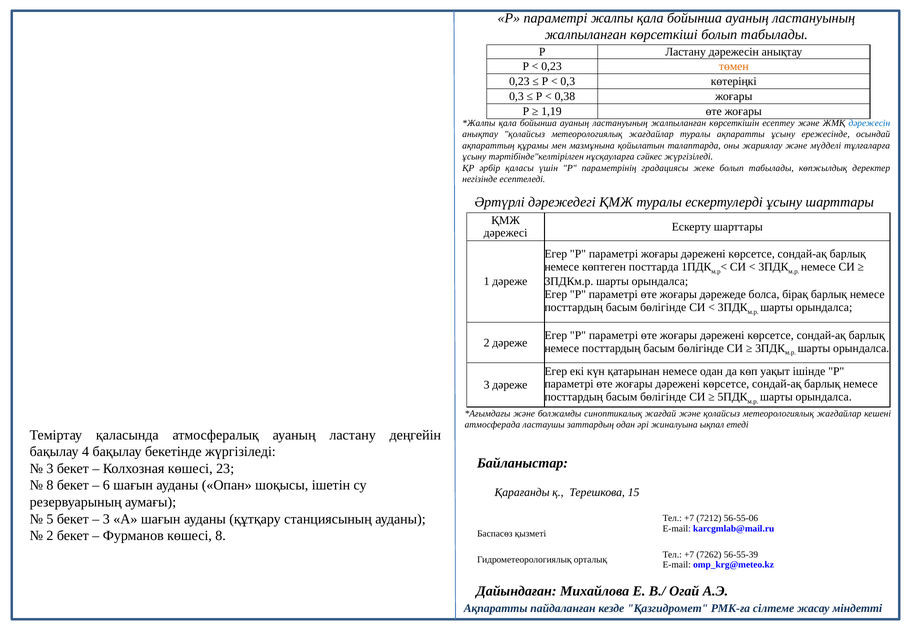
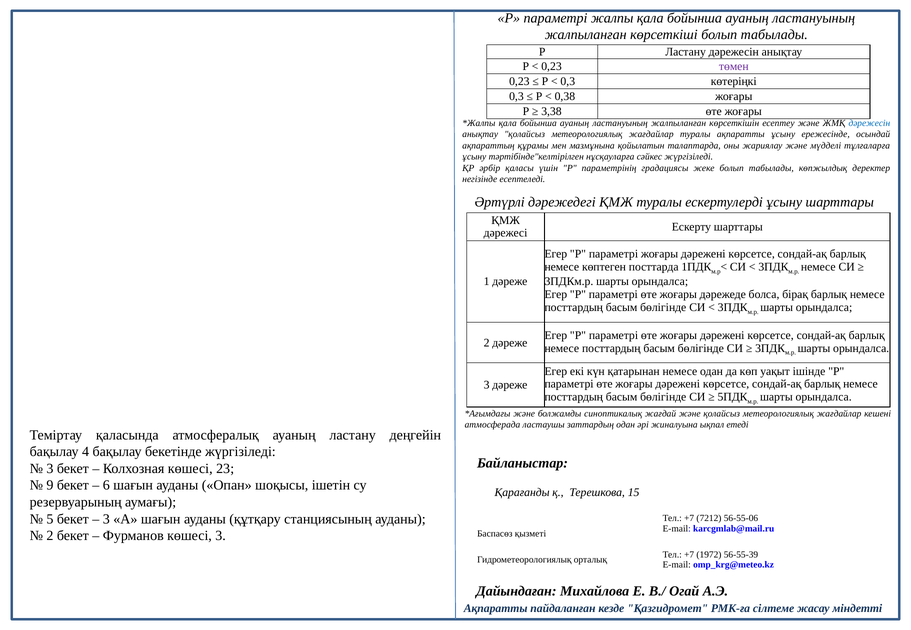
төмен colour: orange -> purple
1,19: 1,19 -> 3,38
8 at (50, 486): 8 -> 9
көшесі 8: 8 -> 3
7262: 7262 -> 1972
